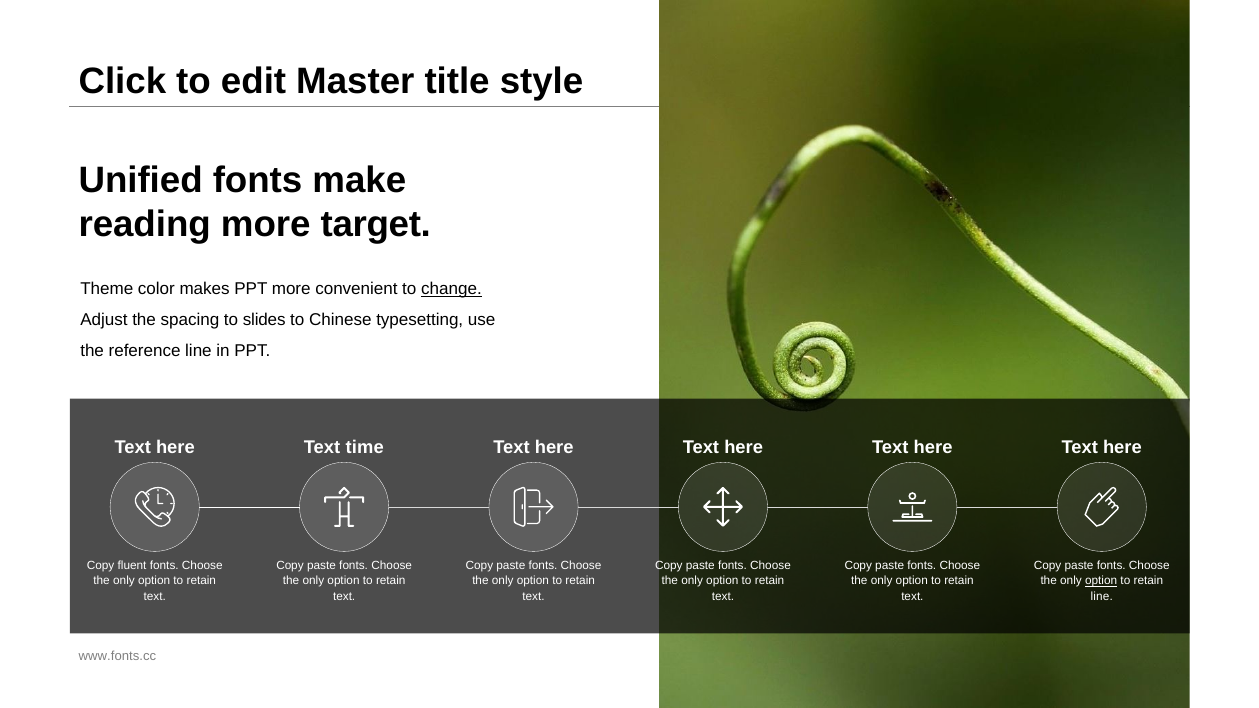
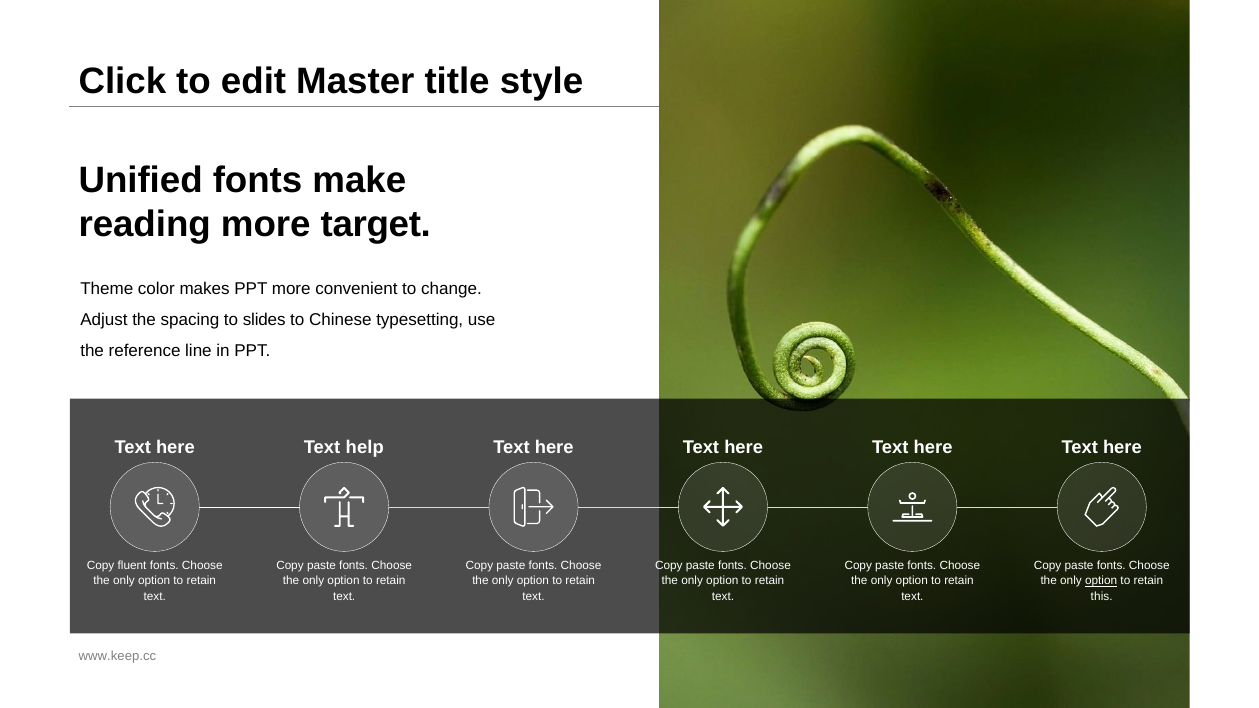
change underline: present -> none
time: time -> help
line at (1102, 597): line -> this
www.fonts.cc: www.fonts.cc -> www.keep.cc
